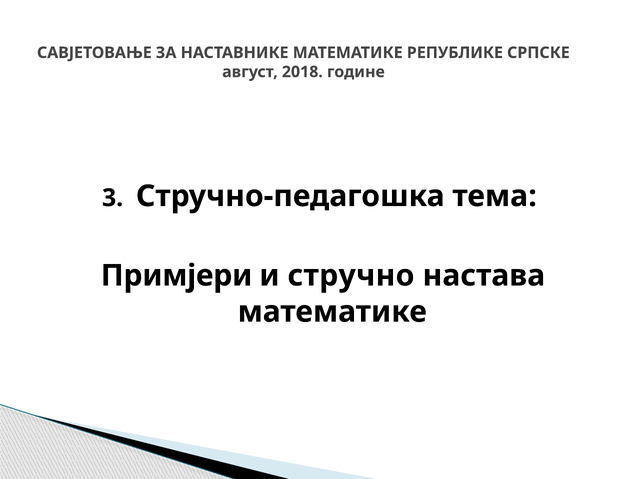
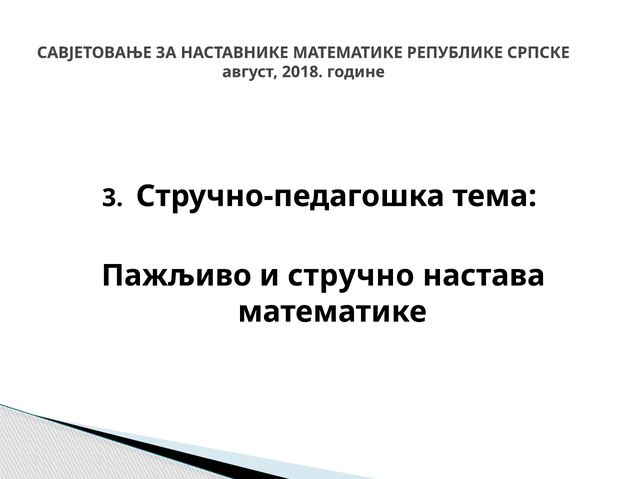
Примјери: Примјери -> Пажљиво
